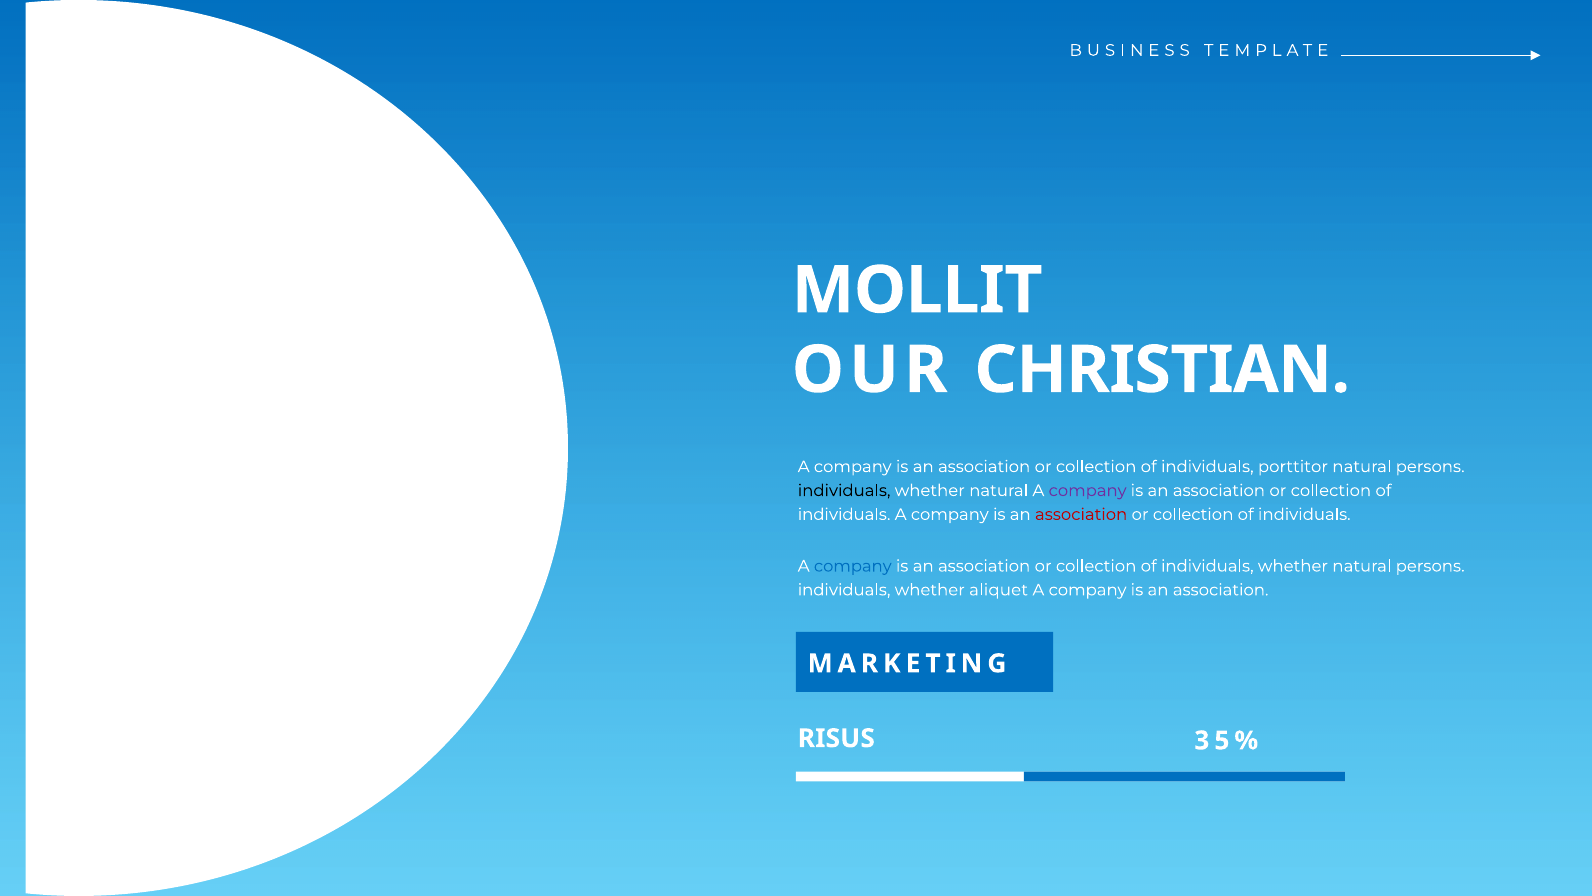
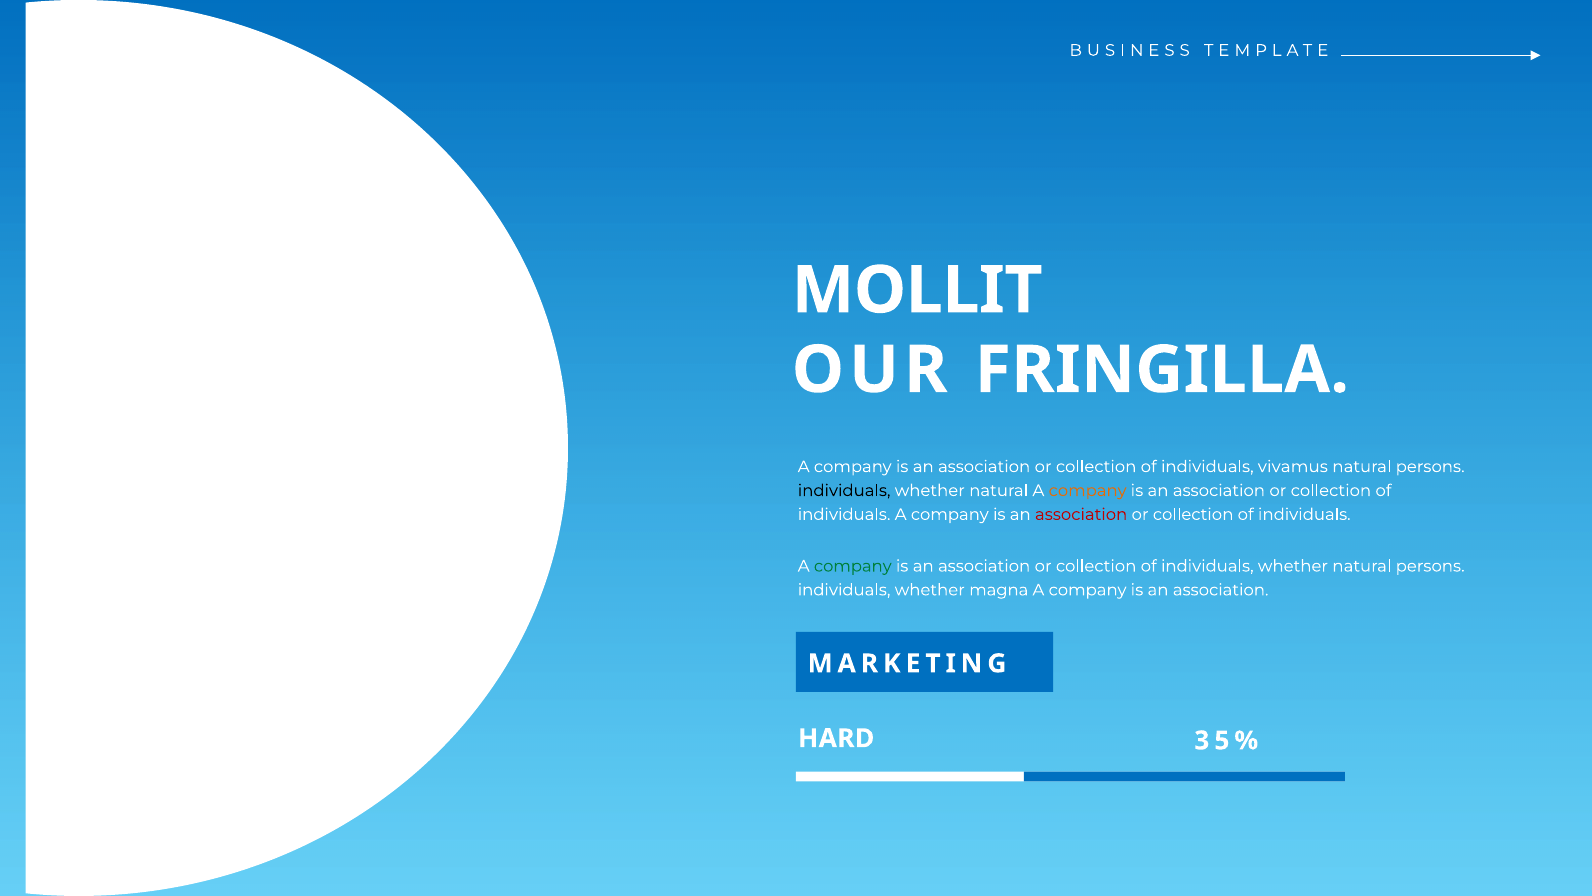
CHRISTIAN: CHRISTIAN -> FRINGILLA
porttitor: porttitor -> vivamus
company at (1088, 490) colour: purple -> orange
company at (853, 566) colour: blue -> green
aliquet: aliquet -> magna
RISUS: RISUS -> HARD
